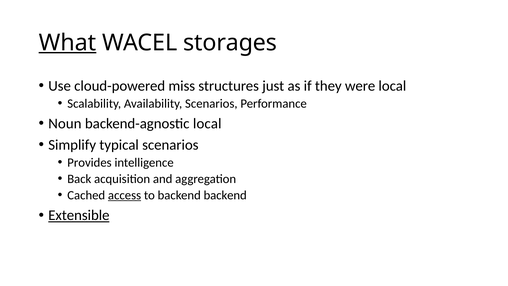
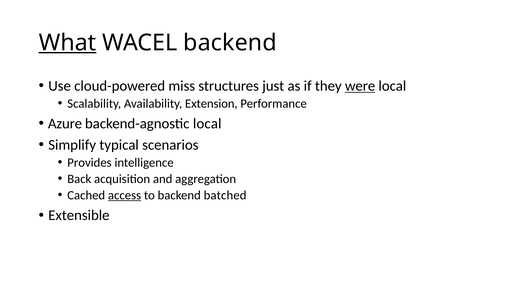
WACEL storages: storages -> backend
were underline: none -> present
Availability Scenarios: Scenarios -> Extension
Noun: Noun -> Azure
backend backend: backend -> batched
Extensible underline: present -> none
